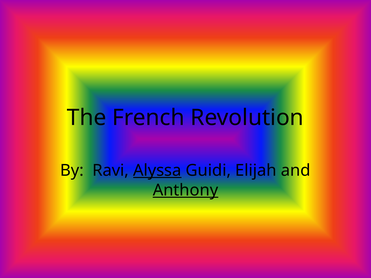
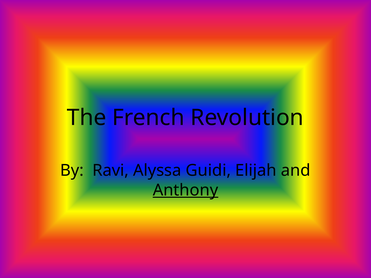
Alyssa underline: present -> none
